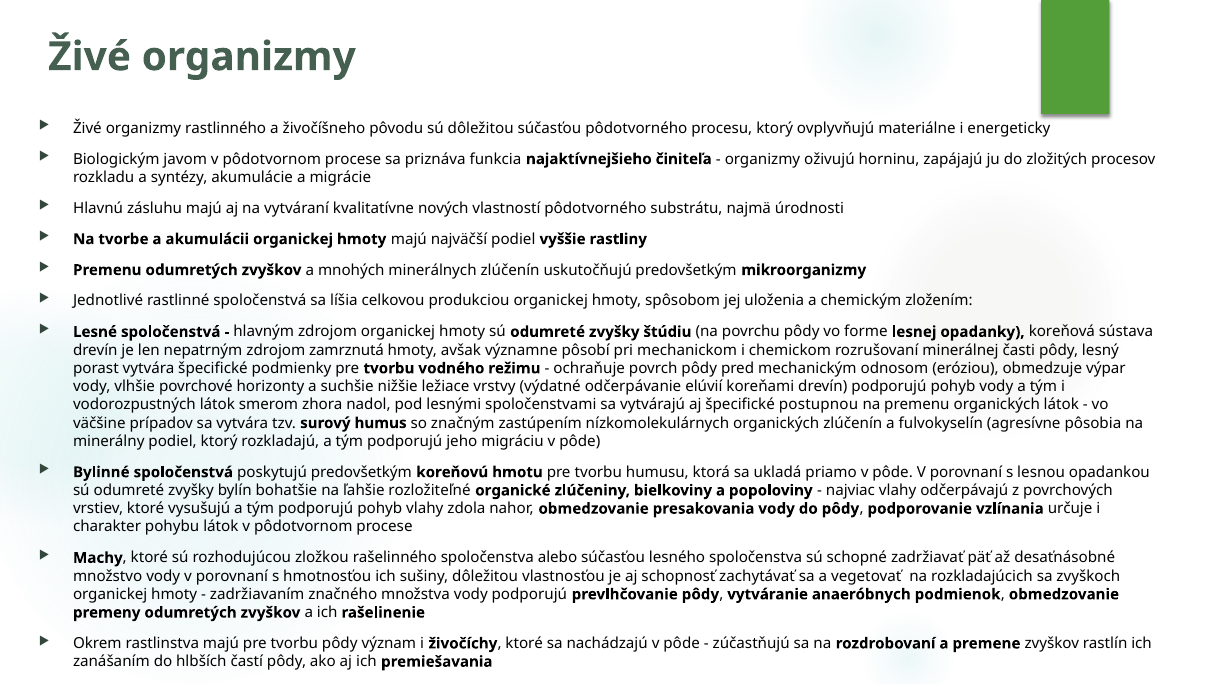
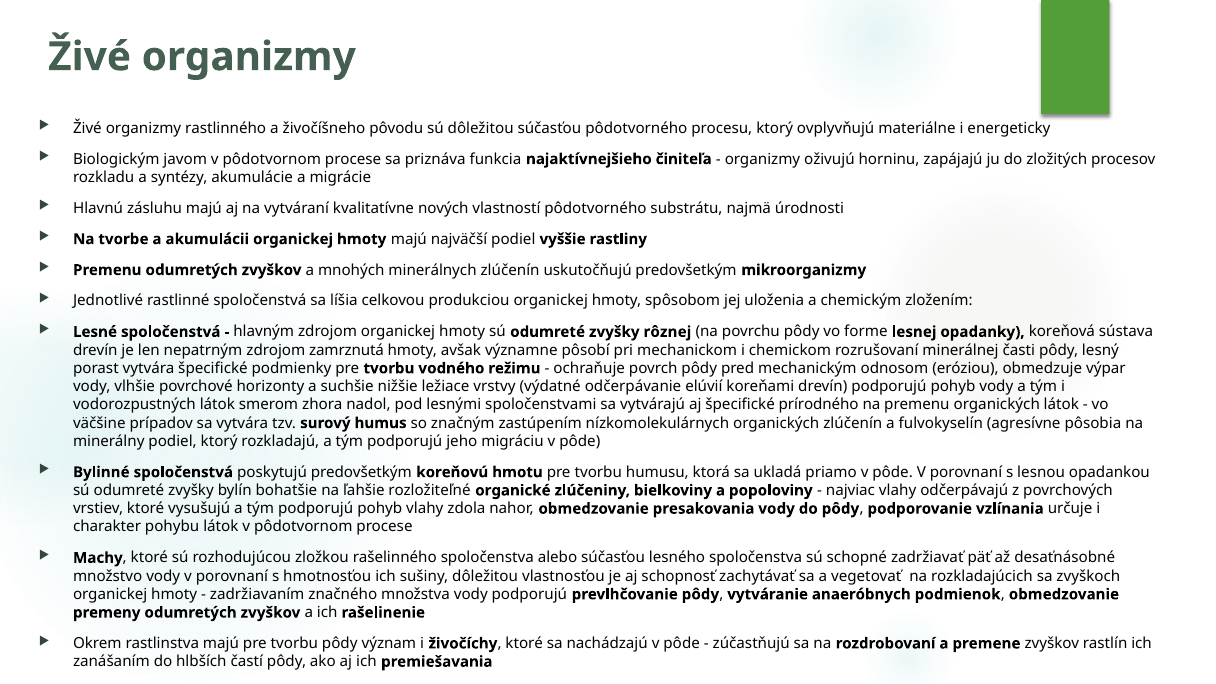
štúdiu: štúdiu -> rôznej
postupnou: postupnou -> prírodného
